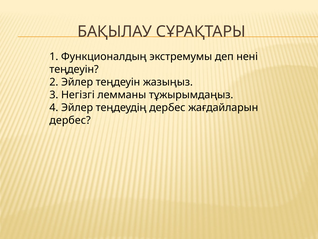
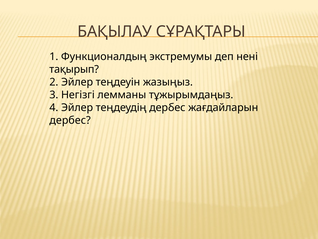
теңдеуін at (74, 69): теңдеуін -> тақырып
